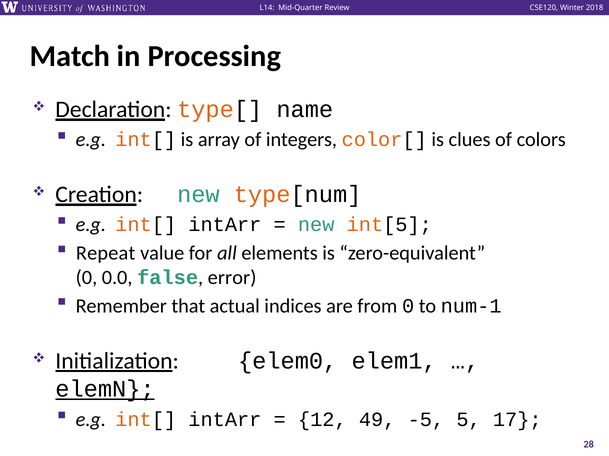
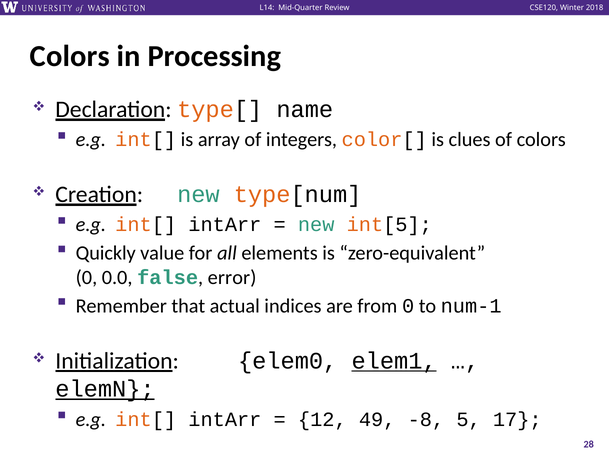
Match at (70, 57): Match -> Colors
Repeat: Repeat -> Quickly
elem1 underline: none -> present
-5: -5 -> -8
